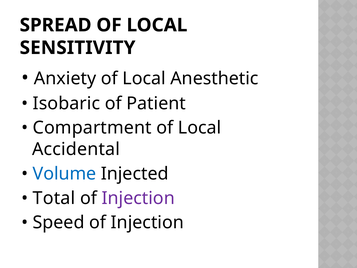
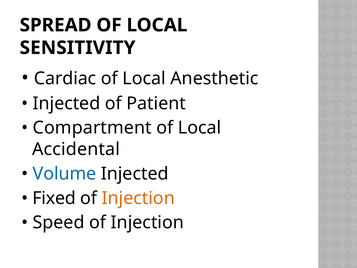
Anxiety: Anxiety -> Cardiac
Isobaric at (66, 103): Isobaric -> Injected
Total: Total -> Fixed
Injection at (138, 198) colour: purple -> orange
